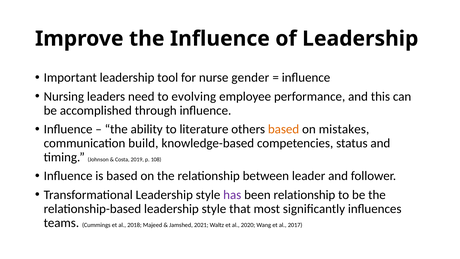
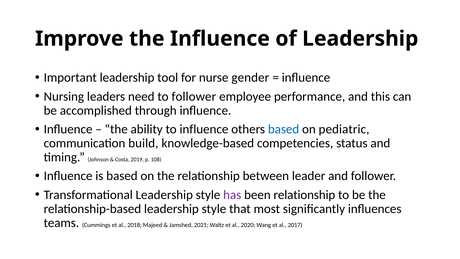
to evolving: evolving -> follower
to literature: literature -> influence
based at (284, 129) colour: orange -> blue
mistakes: mistakes -> pediatric
